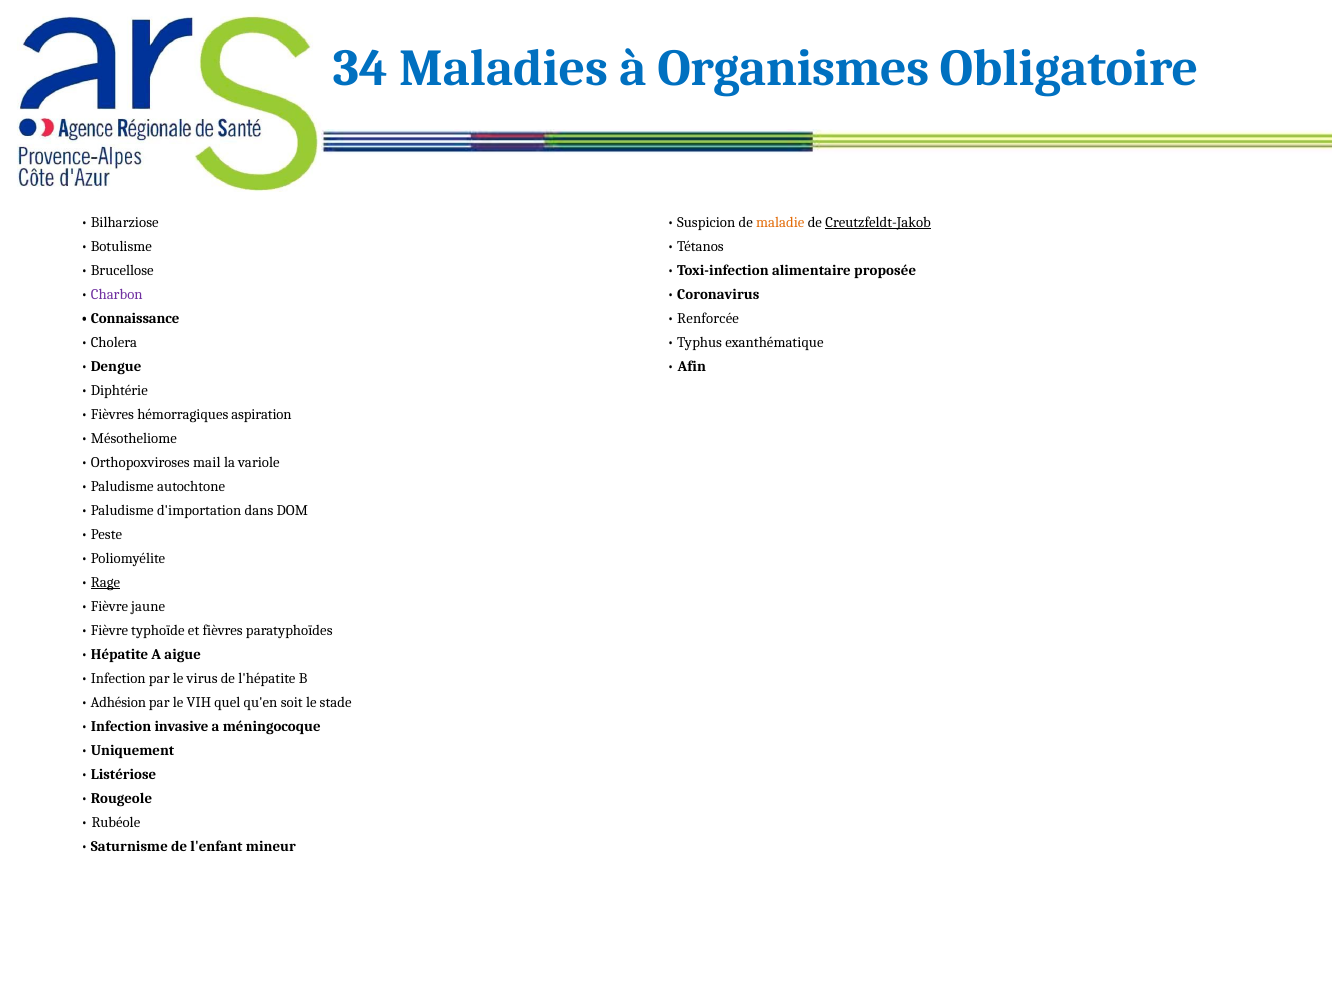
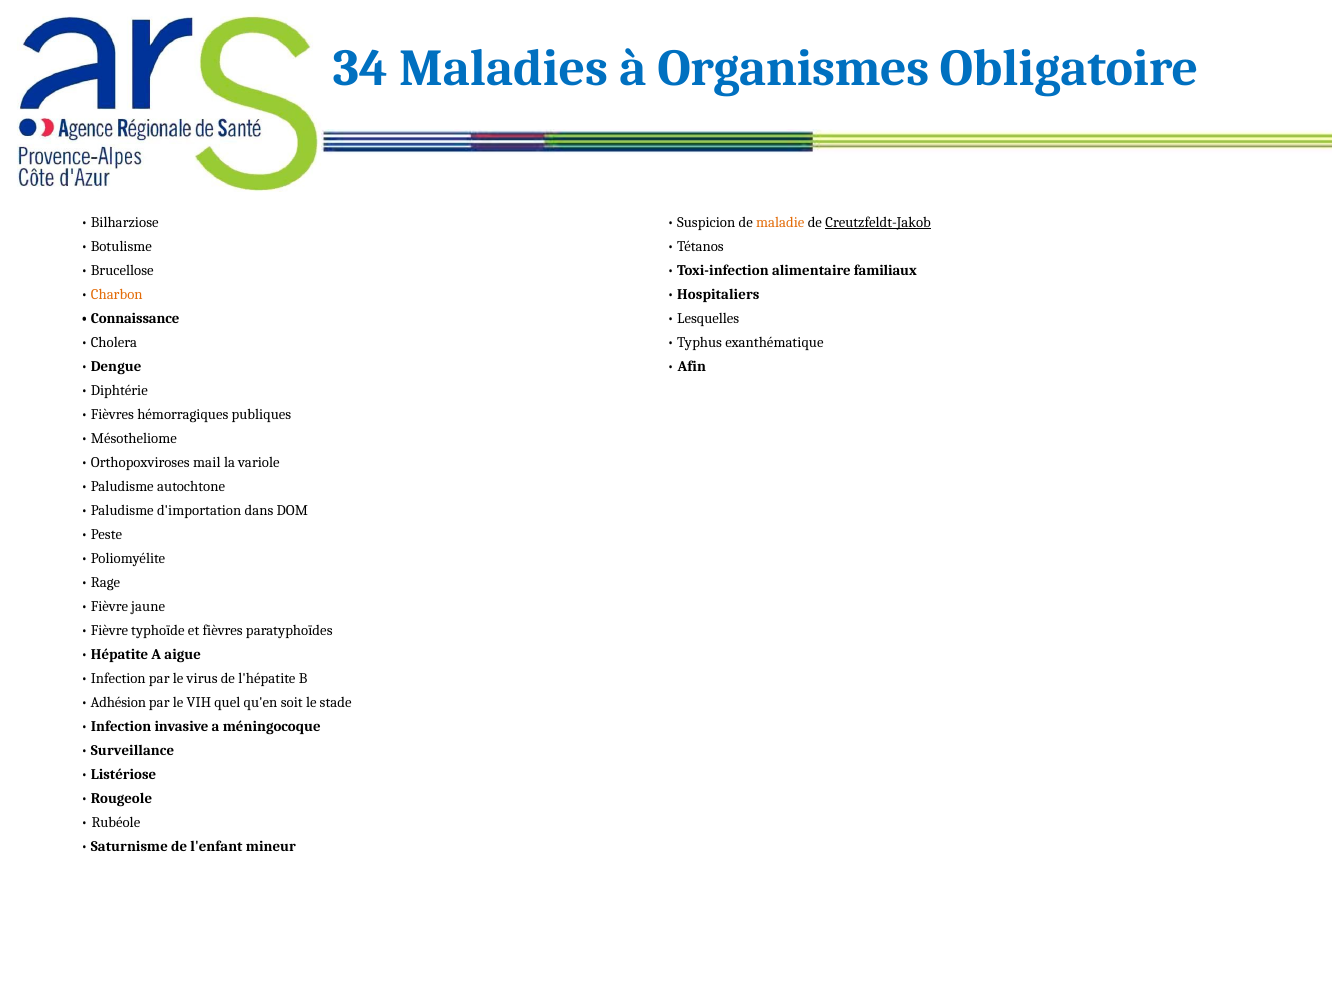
proposée: proposée -> familiaux
Charbon colour: purple -> orange
Coronavirus: Coronavirus -> Hospitaliers
Renforcée: Renforcée -> Lesquelles
aspiration: aspiration -> publiques
Rage underline: present -> none
Uniquement: Uniquement -> Surveillance
